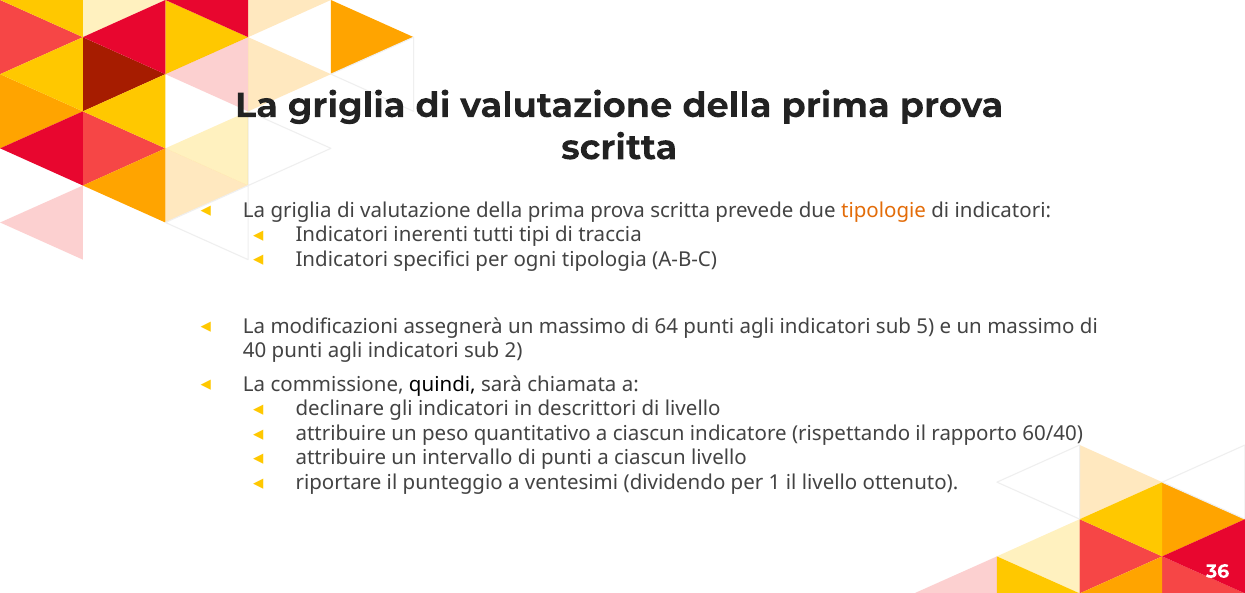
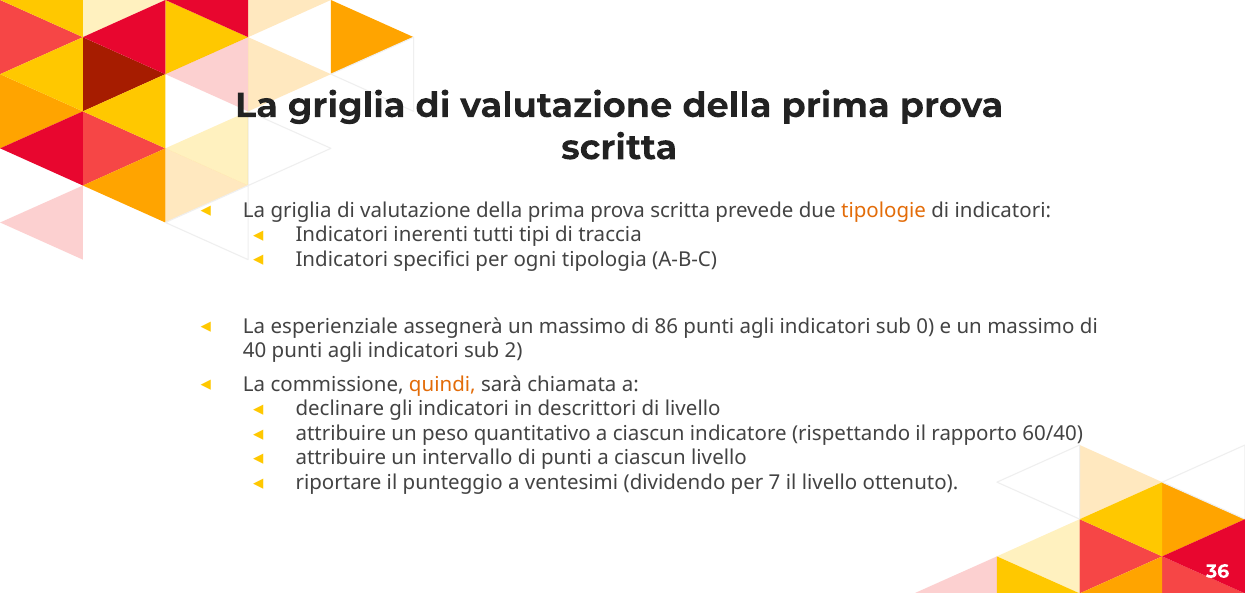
modificazioni: modificazioni -> esperienziale
64: 64 -> 86
5: 5 -> 0
quindi colour: black -> orange
1: 1 -> 7
